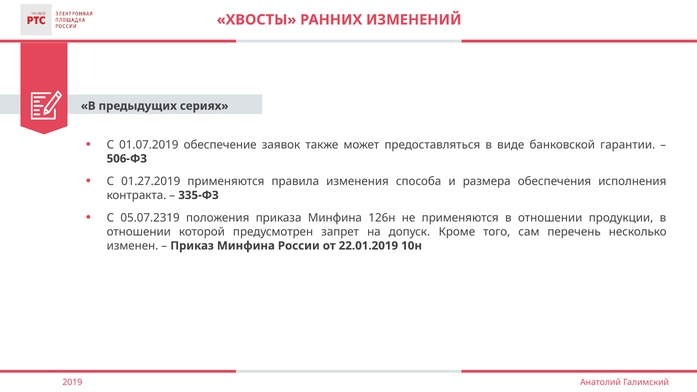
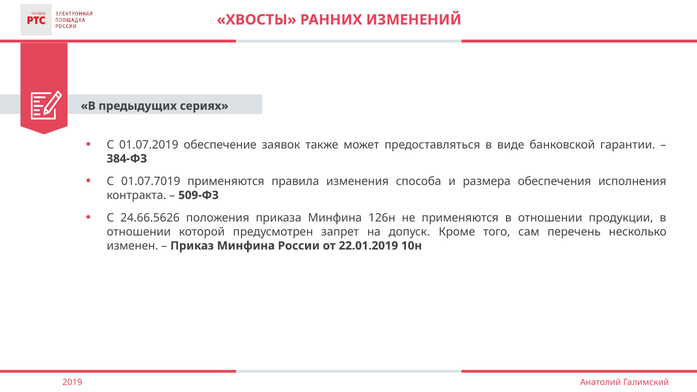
506-ФЗ: 506-ФЗ -> 384-ФЗ
01.27.2019: 01.27.2019 -> 01.07.7019
335-ФЗ: 335-ФЗ -> 509-ФЗ
05.07.2319: 05.07.2319 -> 24.66.5626
